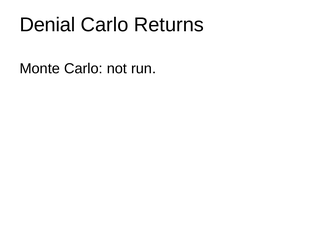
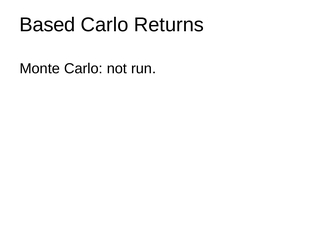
Denial: Denial -> Based
